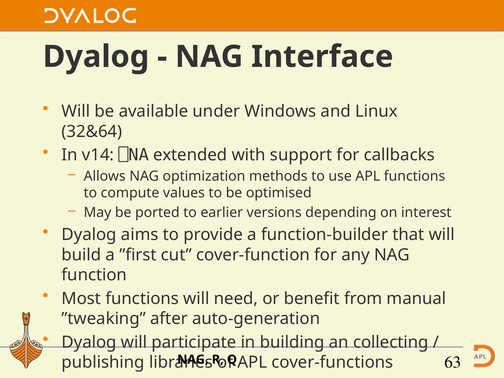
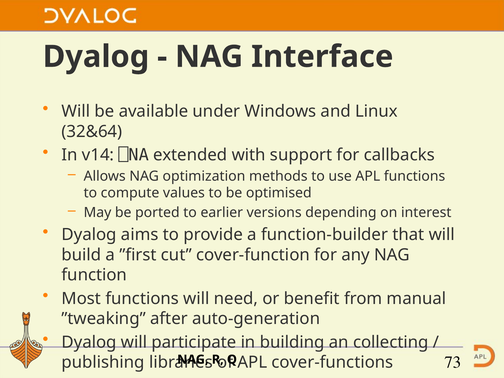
63: 63 -> 73
